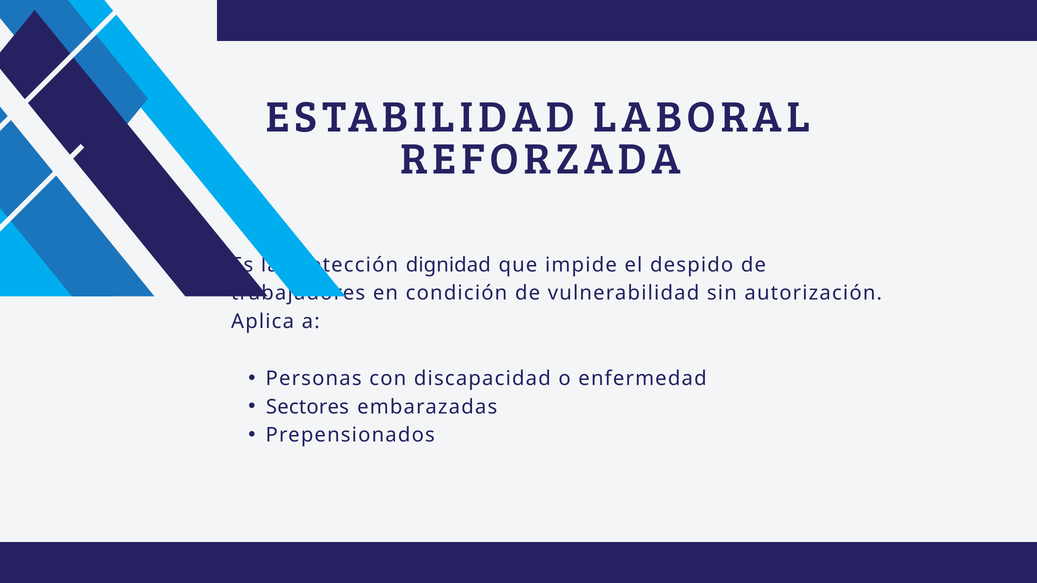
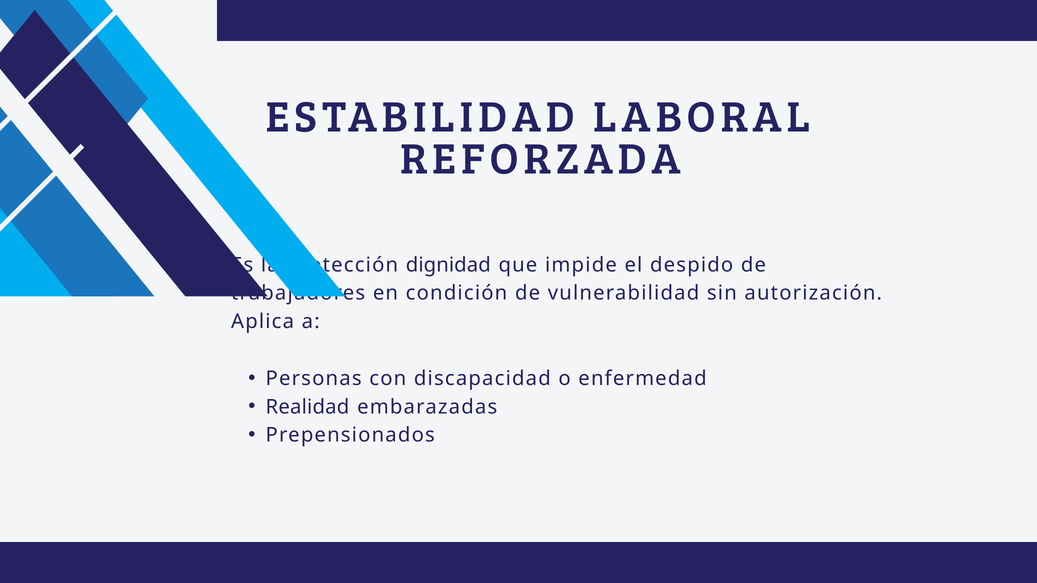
Sectores: Sectores -> Realidad
